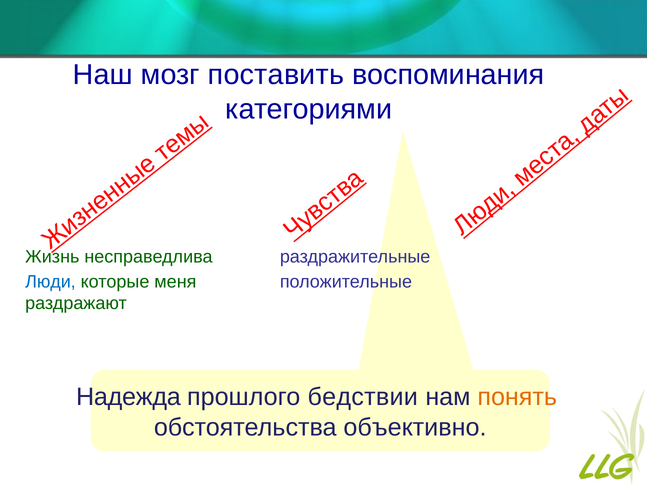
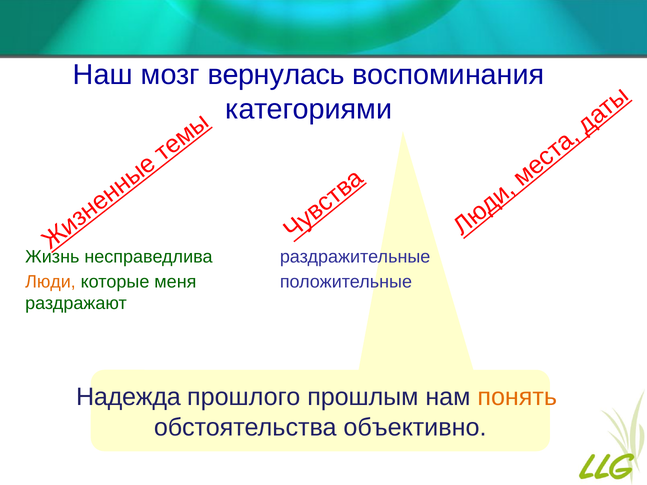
поставить: поставить -> вернулась
Люди colour: blue -> orange
бедствии: бедствии -> прошлым
